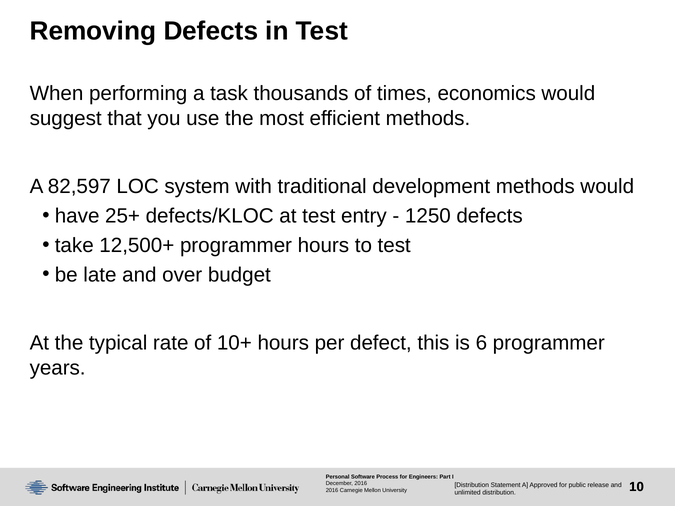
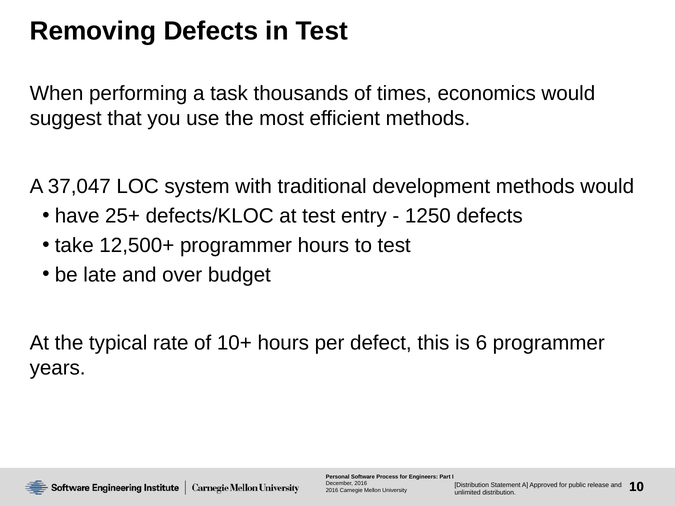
82,597: 82,597 -> 37,047
